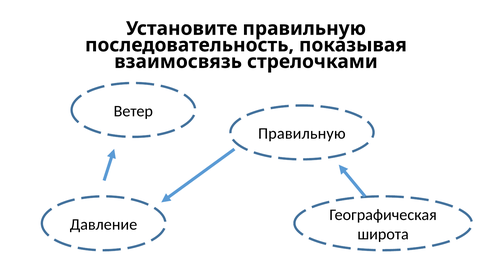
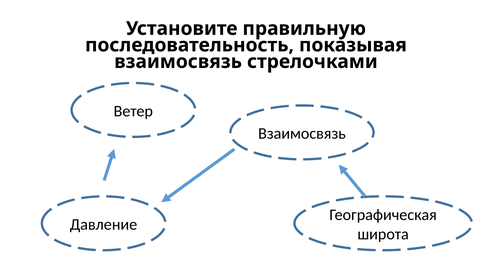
Правильную at (302, 134): Правильную -> Взаимосвязь
